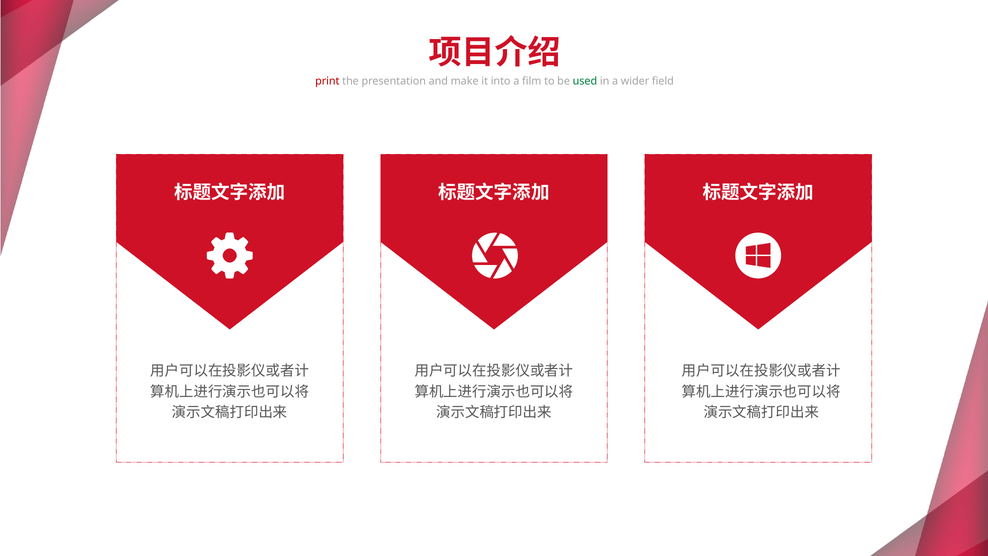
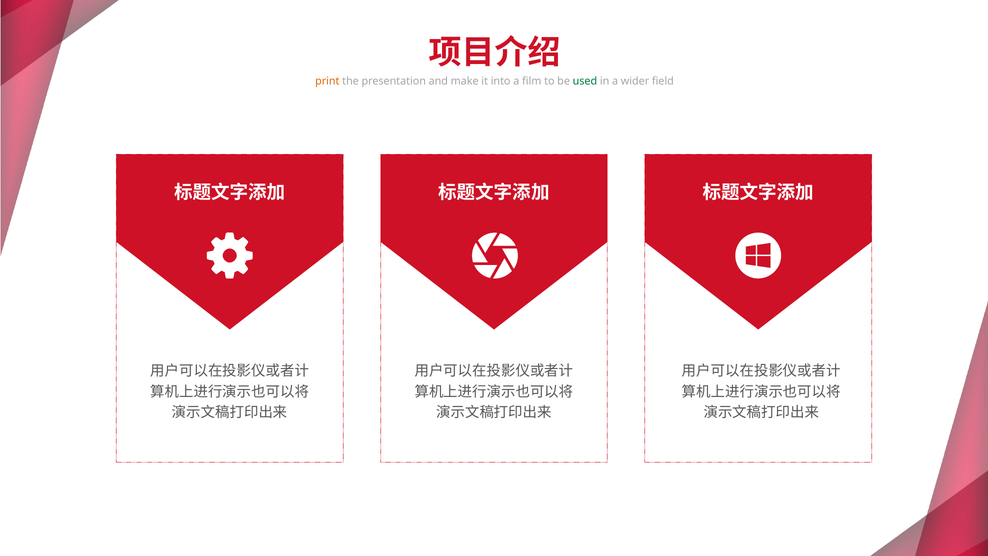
print colour: red -> orange
